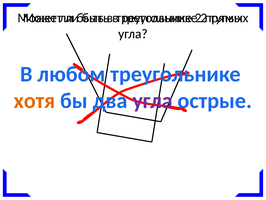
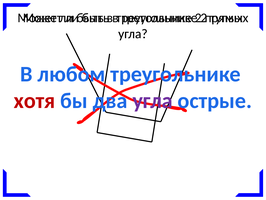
хотя colour: orange -> red
